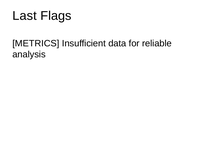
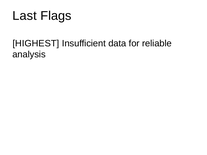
METRICS: METRICS -> HIGHEST
